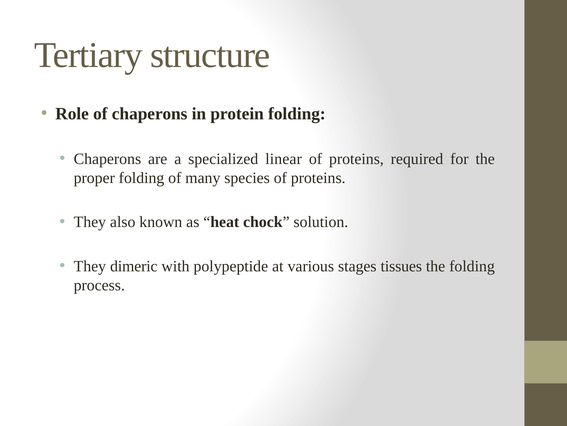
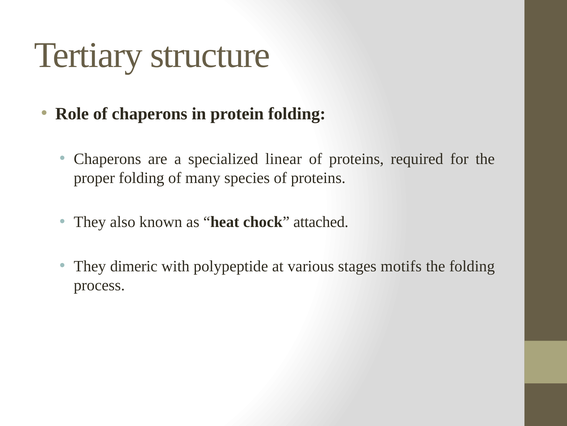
solution: solution -> attached
tissues: tissues -> motifs
